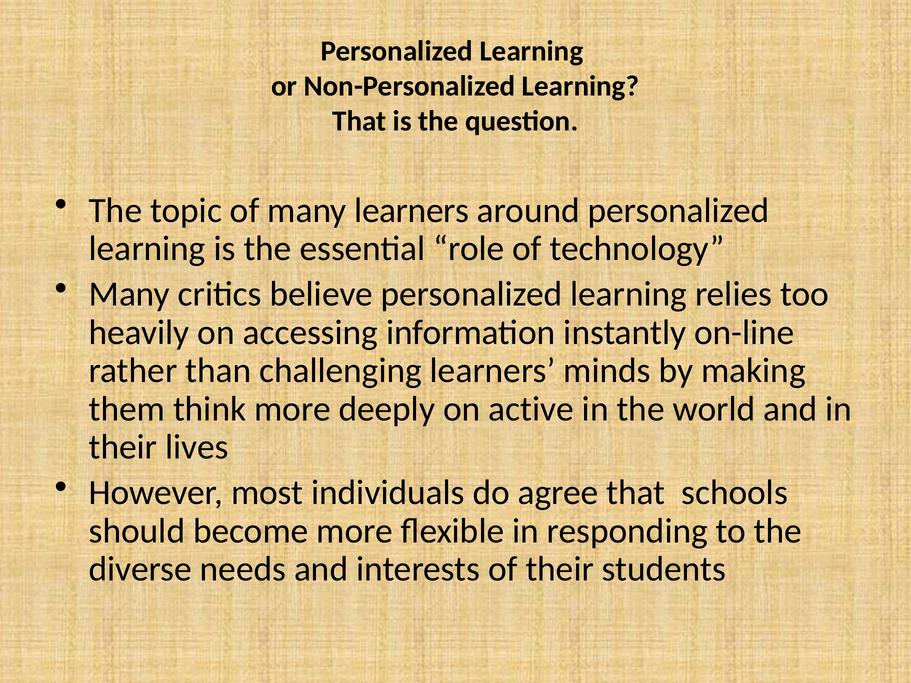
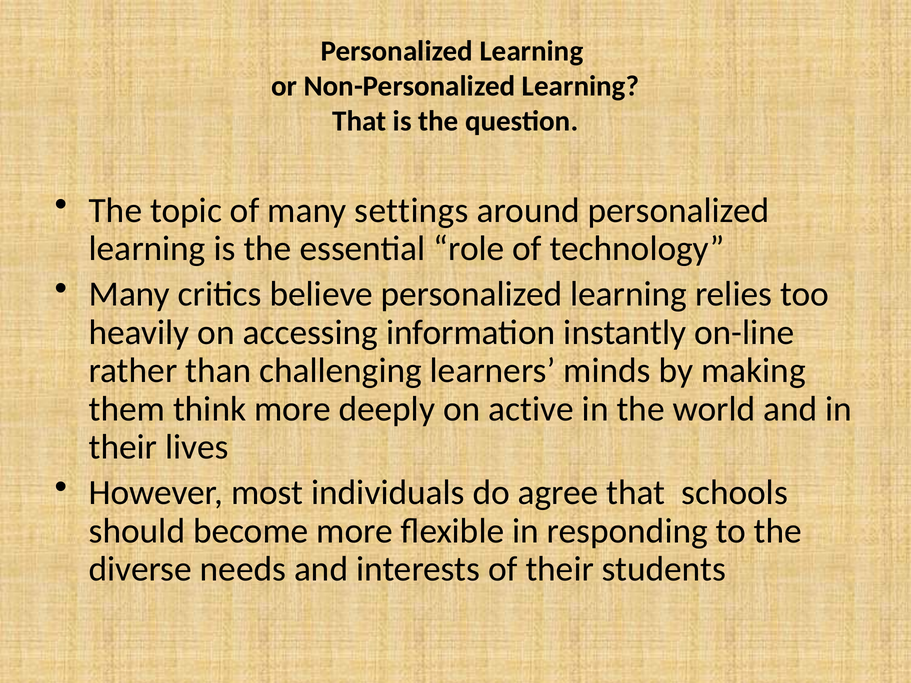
many learners: learners -> settings
